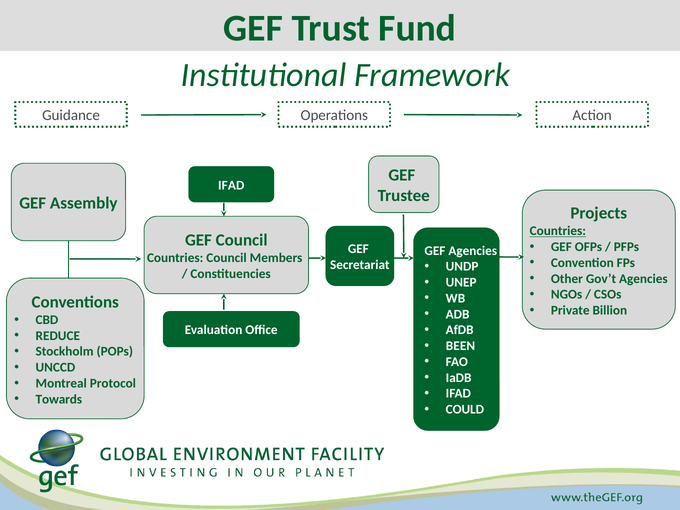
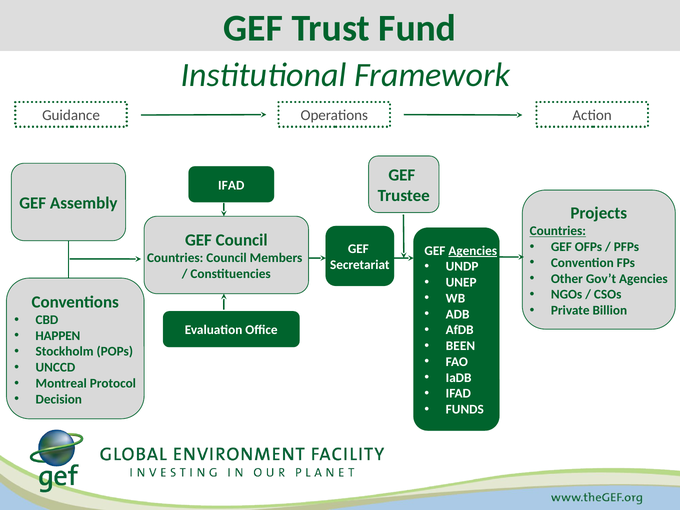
Agencies at (473, 251) underline: none -> present
REDUCE: REDUCE -> HAPPEN
Towards: Towards -> Decision
COULD: COULD -> FUNDS
